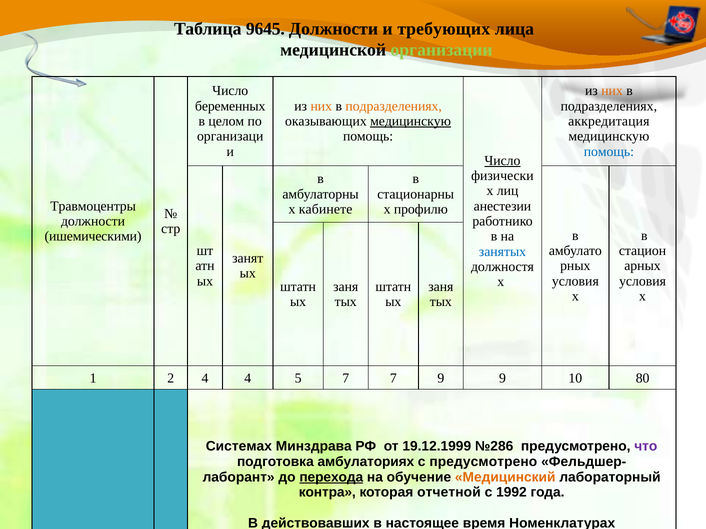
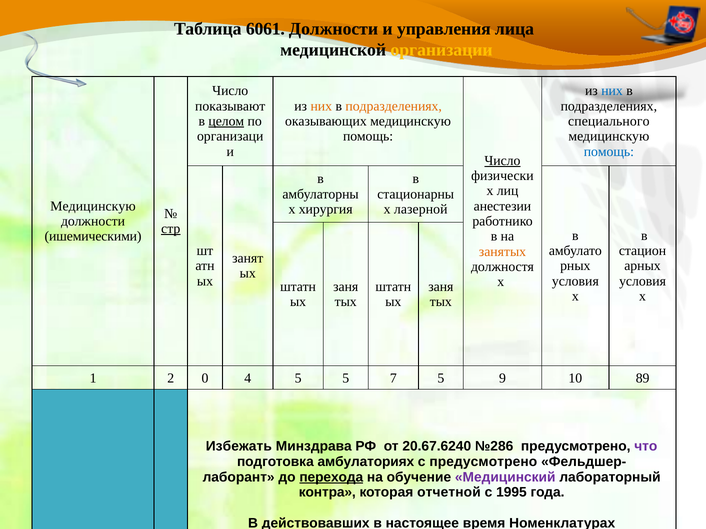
9645: 9645 -> 6061
требующих: требующих -> управления
организации colour: light green -> yellow
них at (612, 91) colour: orange -> blue
беременных: беременных -> показывают
целом underline: none -> present
медицинскую at (411, 121) underline: present -> none
аккредитация: аккредитация -> специального
Травмоцентры at (93, 206): Травмоцентры -> Медицинскую
кабинете: кабинете -> хирургия
профилю: профилю -> лазерной
стр underline: none -> present
занятых colour: blue -> orange
2 4: 4 -> 0
5 7: 7 -> 5
7 9: 9 -> 5
80: 80 -> 89
Системах: Системах -> Избежать
19.12.1999: 19.12.1999 -> 20.67.6240
Медицинский colour: orange -> purple
1992: 1992 -> 1995
